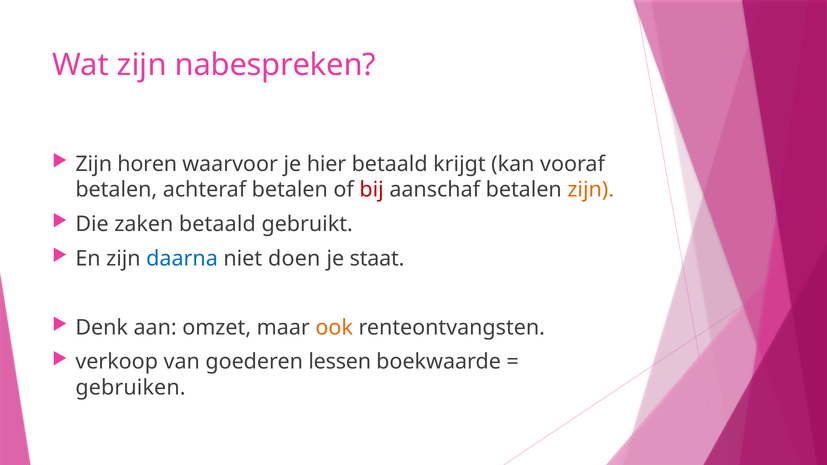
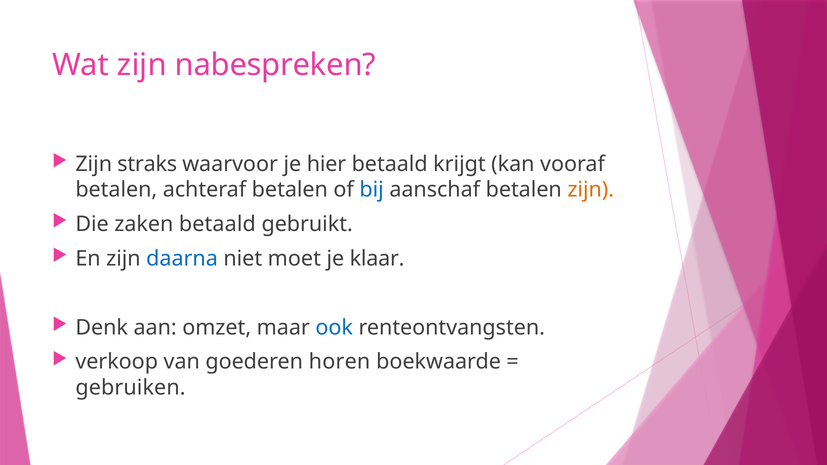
horen: horen -> straks
bij colour: red -> blue
doen: doen -> moet
staat: staat -> klaar
ook colour: orange -> blue
lessen: lessen -> horen
